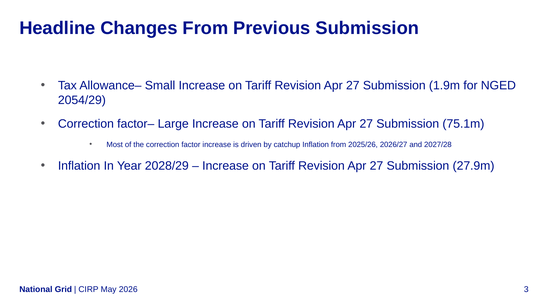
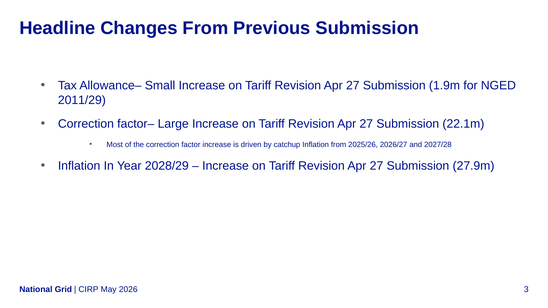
2054/29: 2054/29 -> 2011/29
75.1m: 75.1m -> 22.1m
